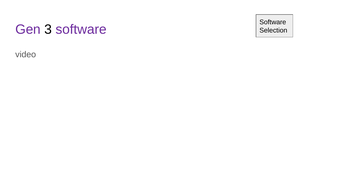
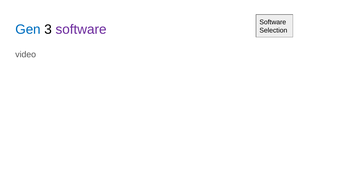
Gen colour: purple -> blue
